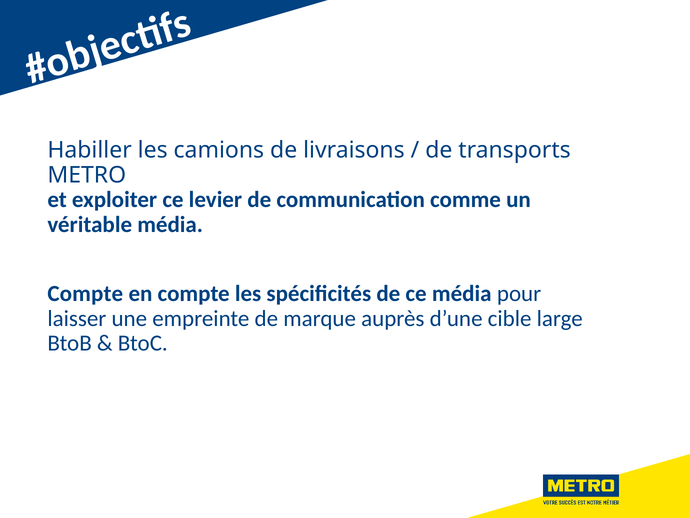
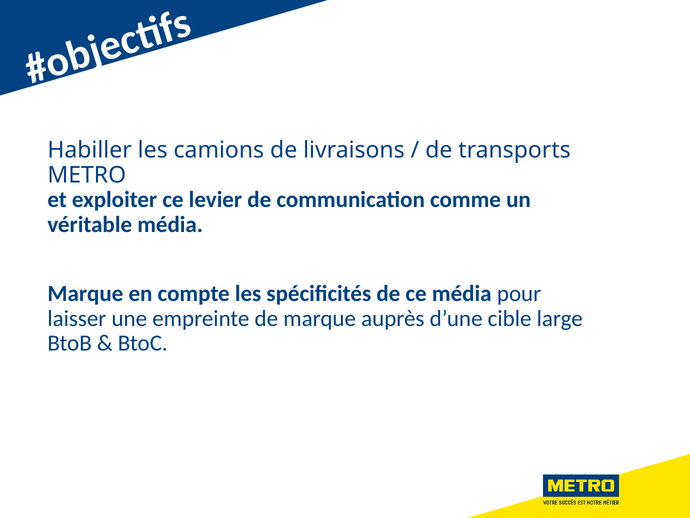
Compte at (85, 293): Compte -> Marque
